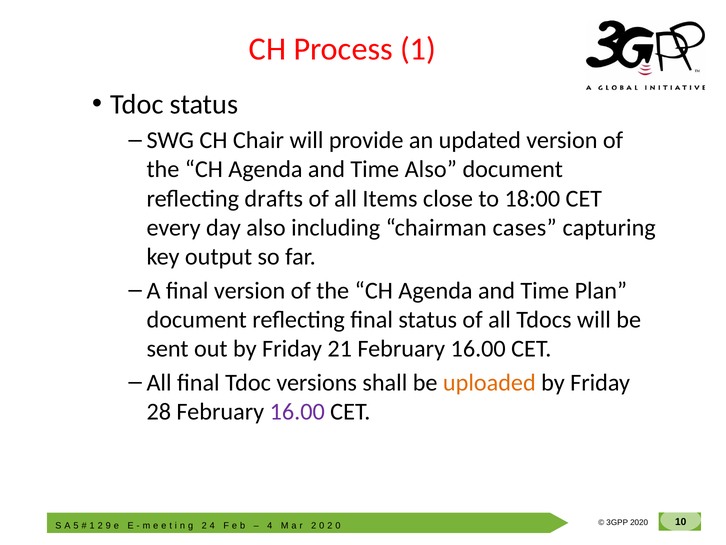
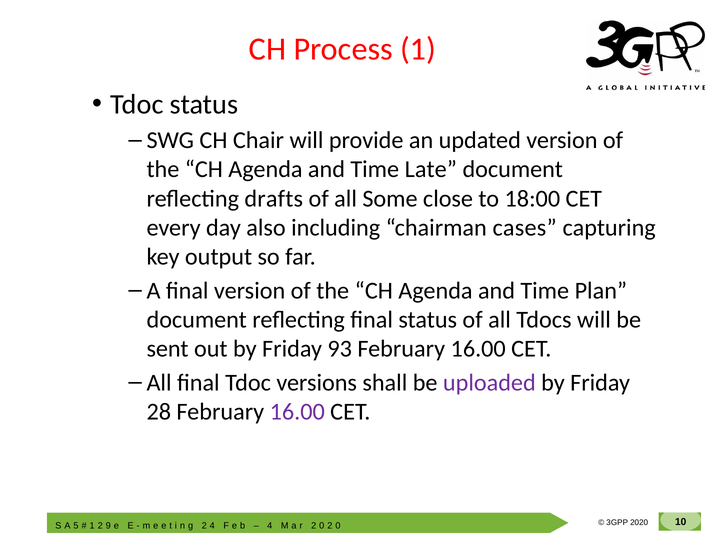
Time Also: Also -> Late
Items: Items -> Some
21: 21 -> 93
uploaded colour: orange -> purple
